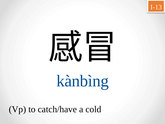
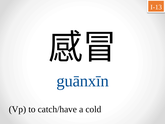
kànbìng: kànbìng -> guānxīn
